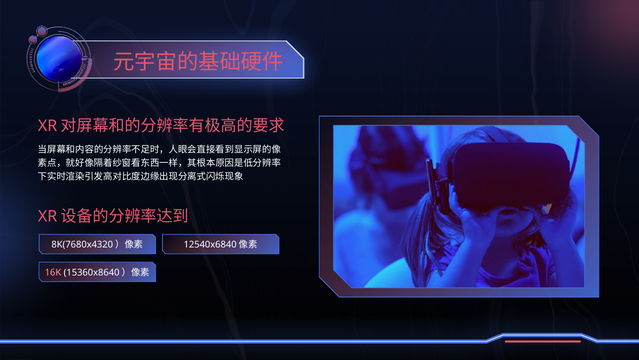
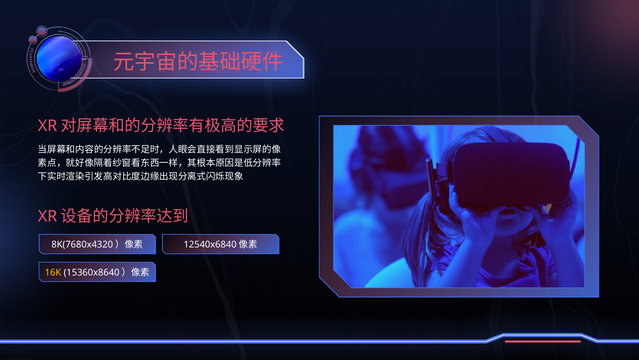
16K colour: pink -> yellow
